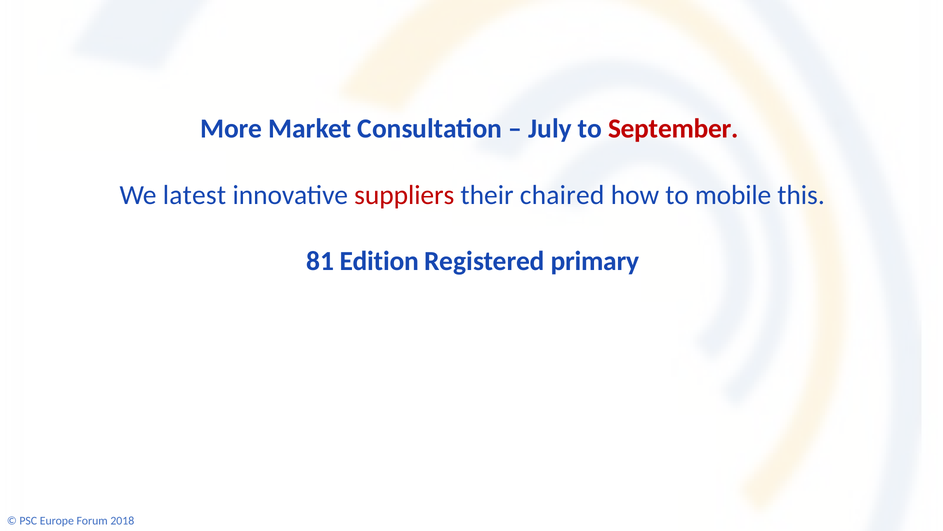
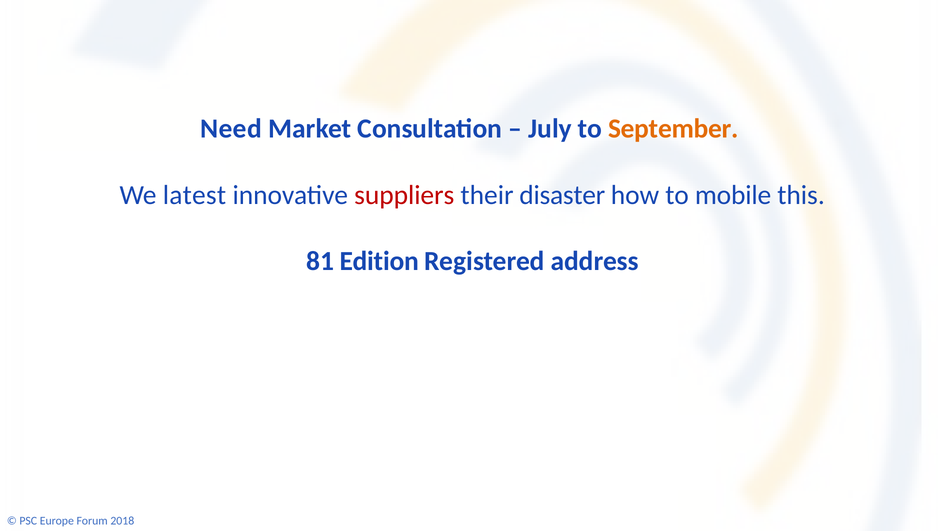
More: More -> Need
September colour: red -> orange
chaired: chaired -> disaster
primary: primary -> address
